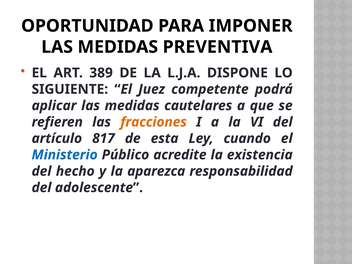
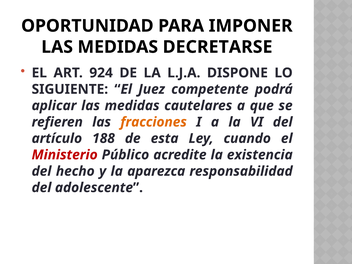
PREVENTIVA: PREVENTIVA -> DECRETARSE
389: 389 -> 924
817: 817 -> 188
Ministerio colour: blue -> red
